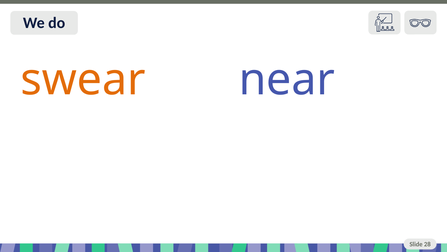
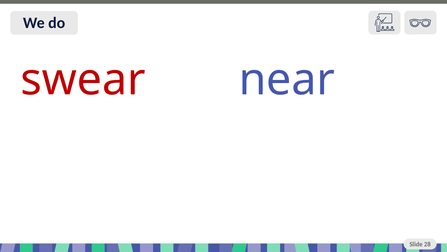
swear colour: orange -> red
